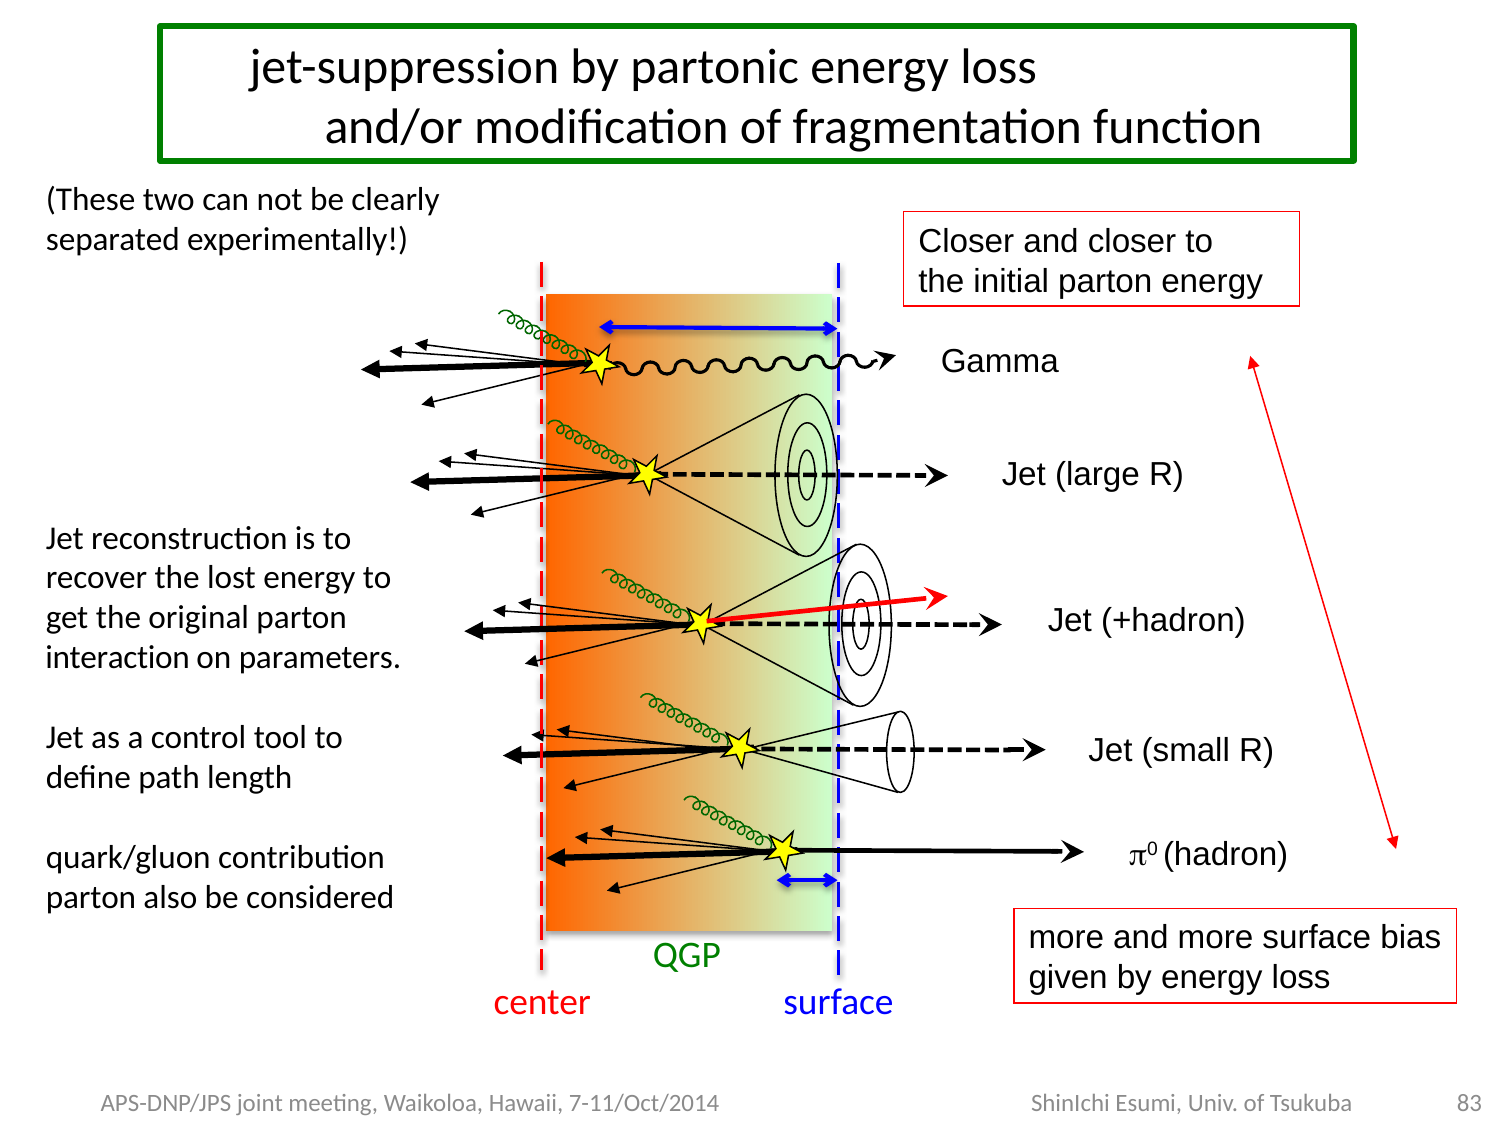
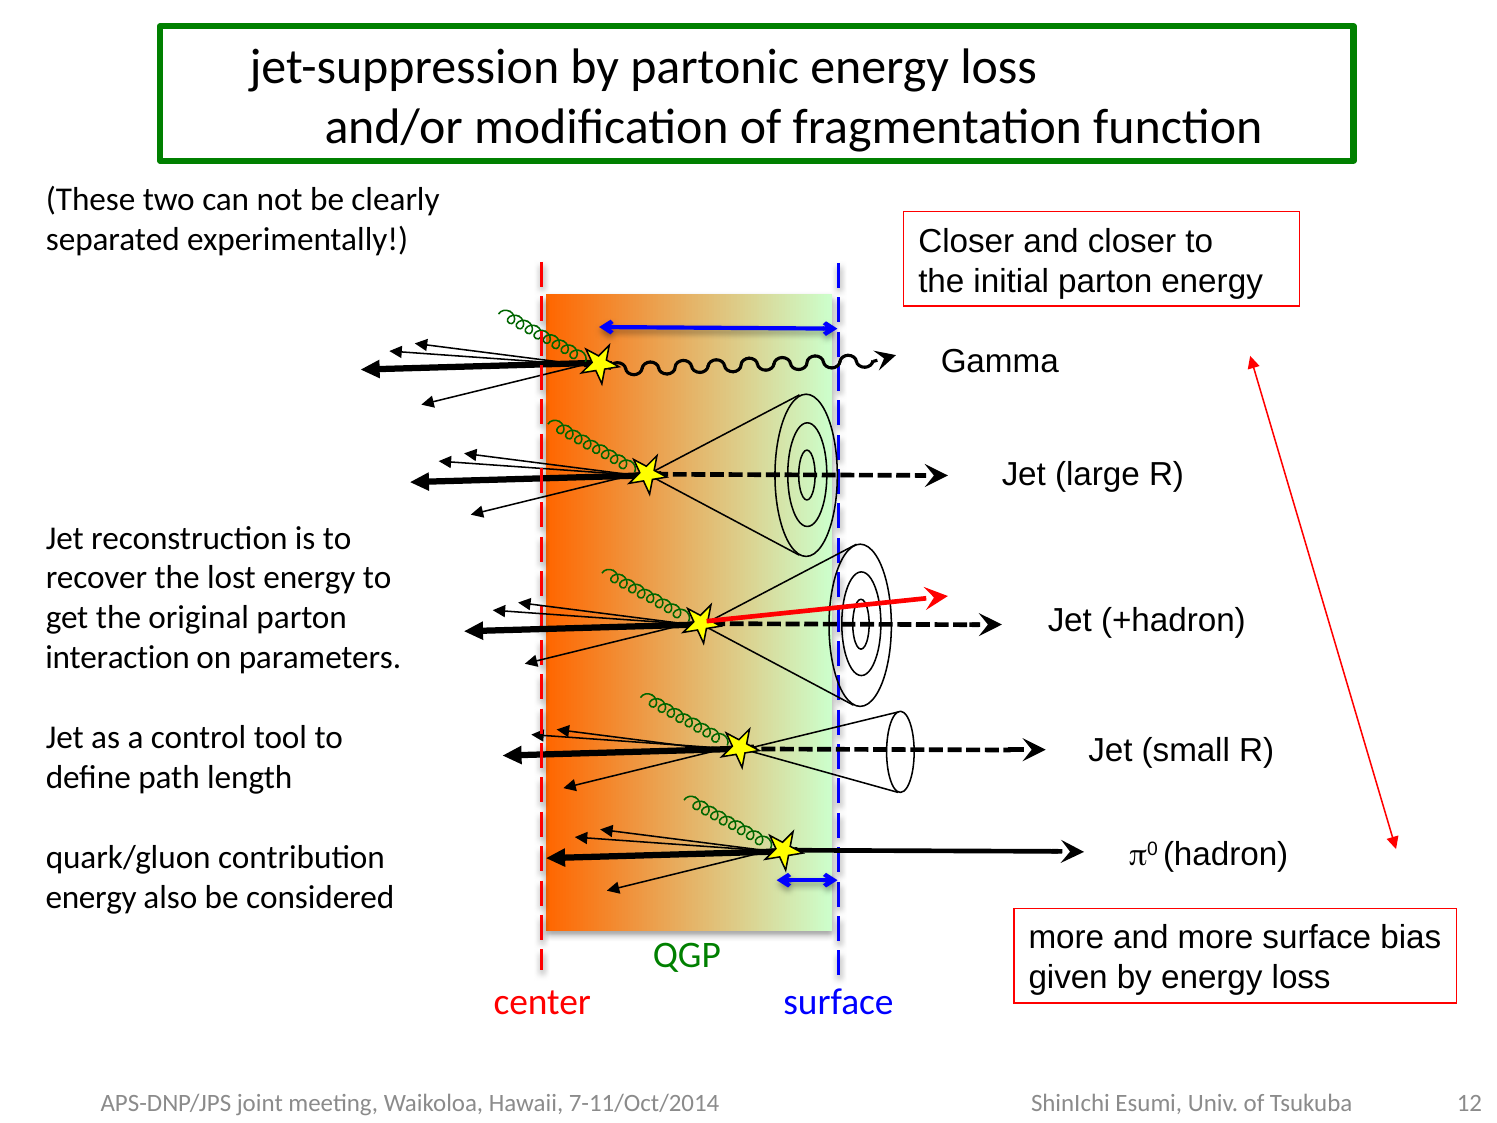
parton at (91, 897): parton -> energy
83: 83 -> 12
